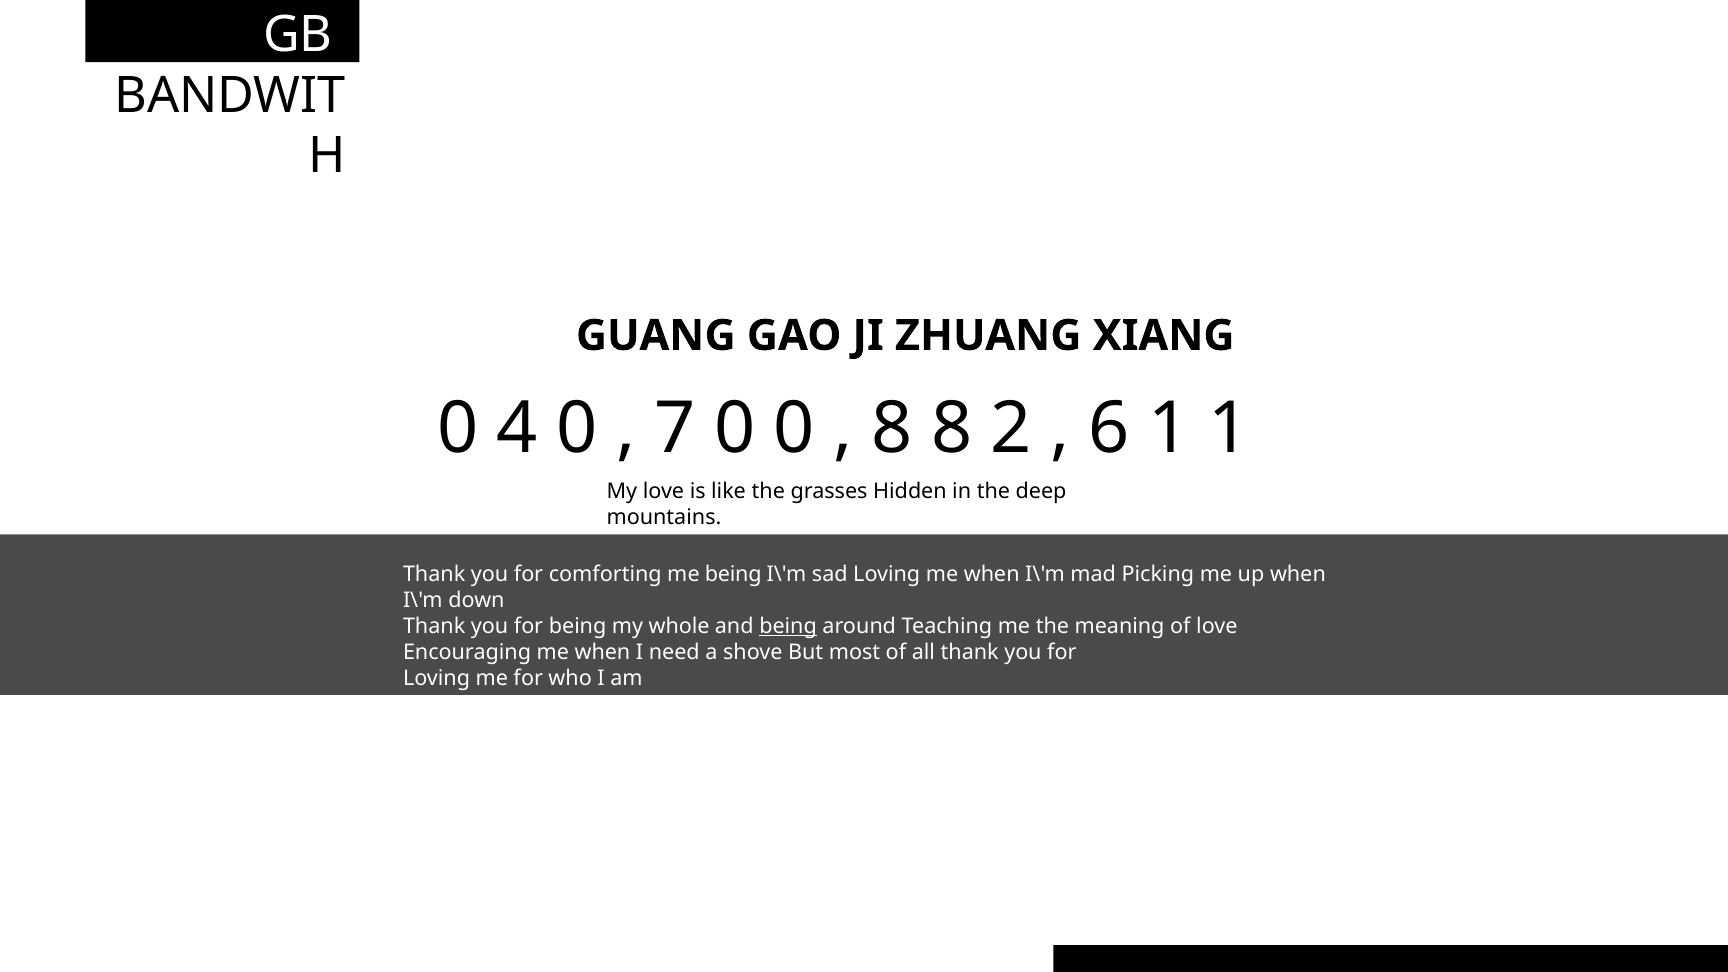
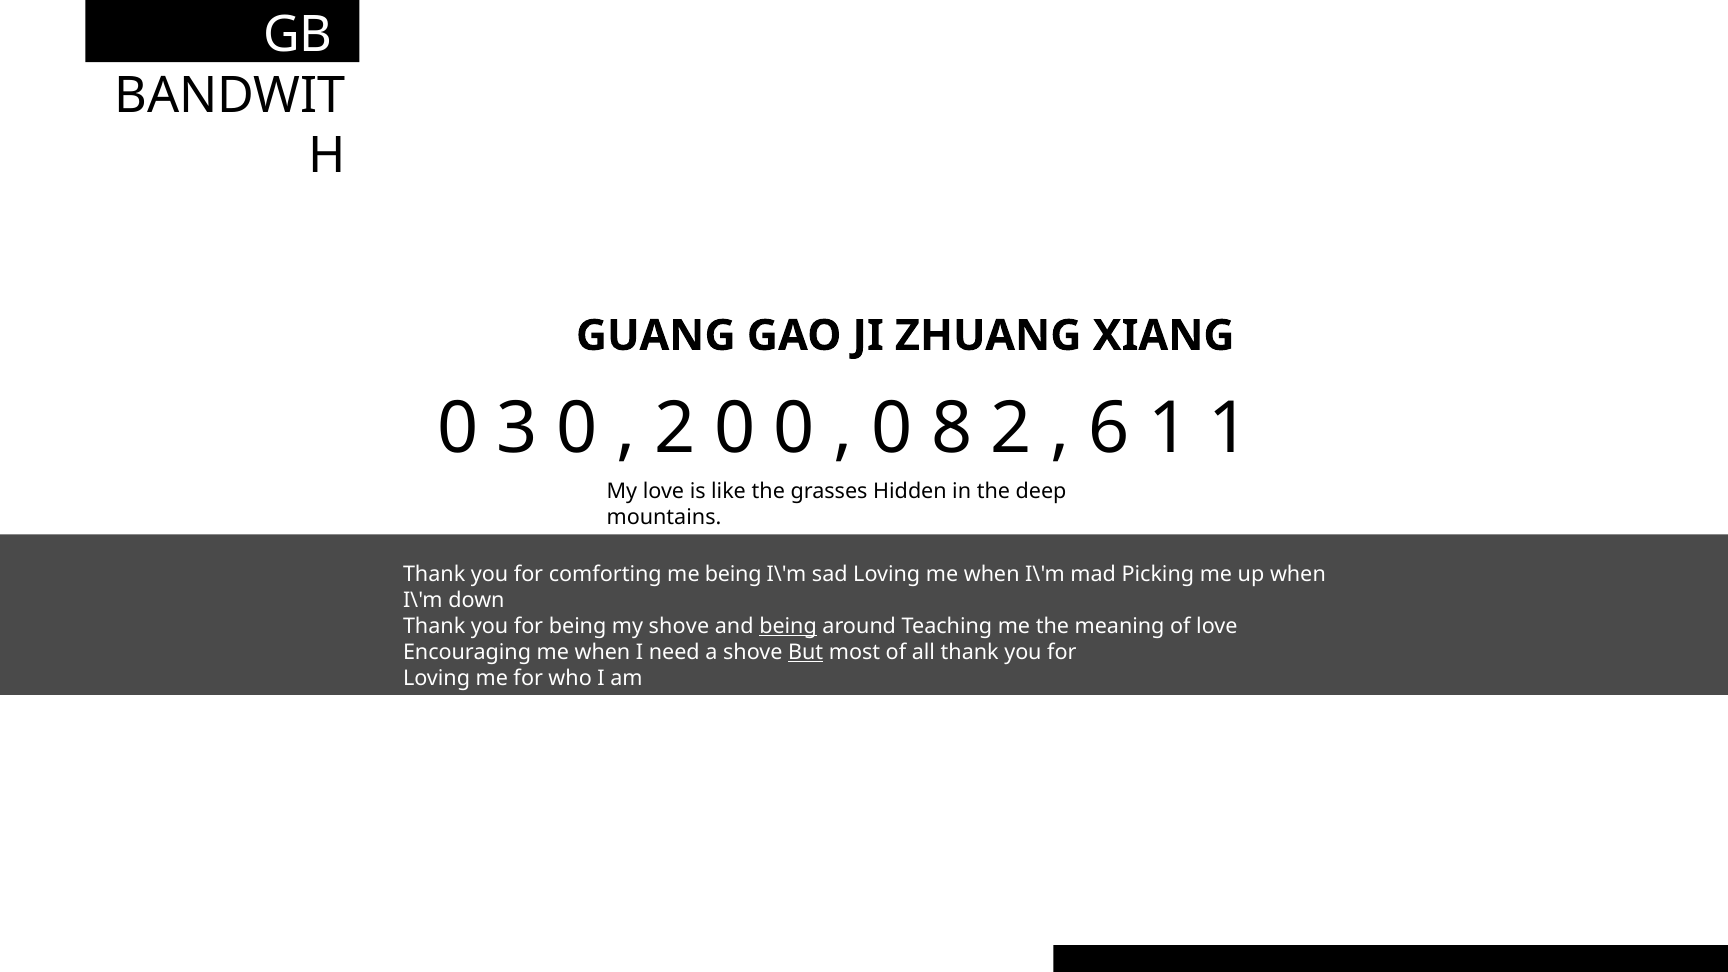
4: 4 -> 3
7 at (675, 429): 7 -> 2
8 at (892, 429): 8 -> 0
my whole: whole -> shove
But underline: none -> present
